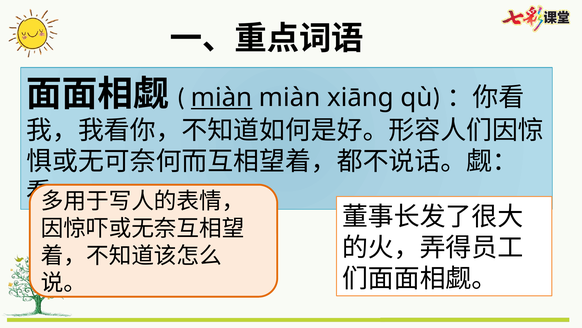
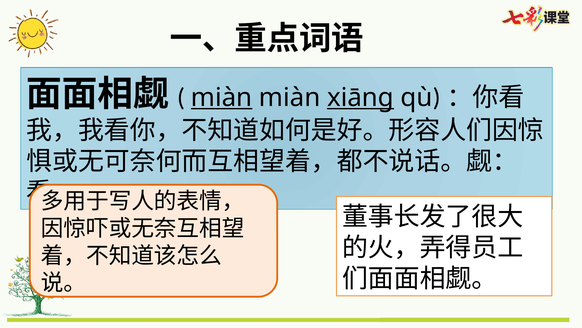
xiāng underline: none -> present
